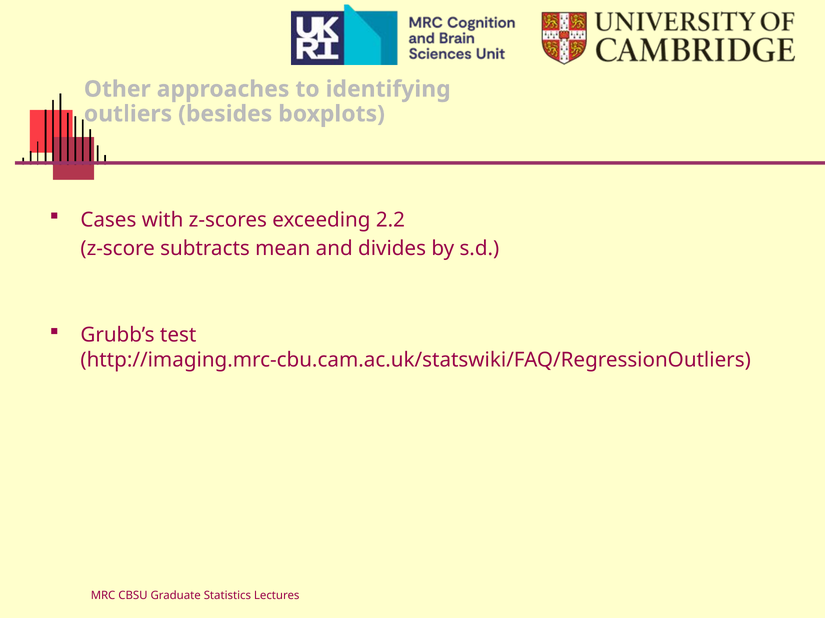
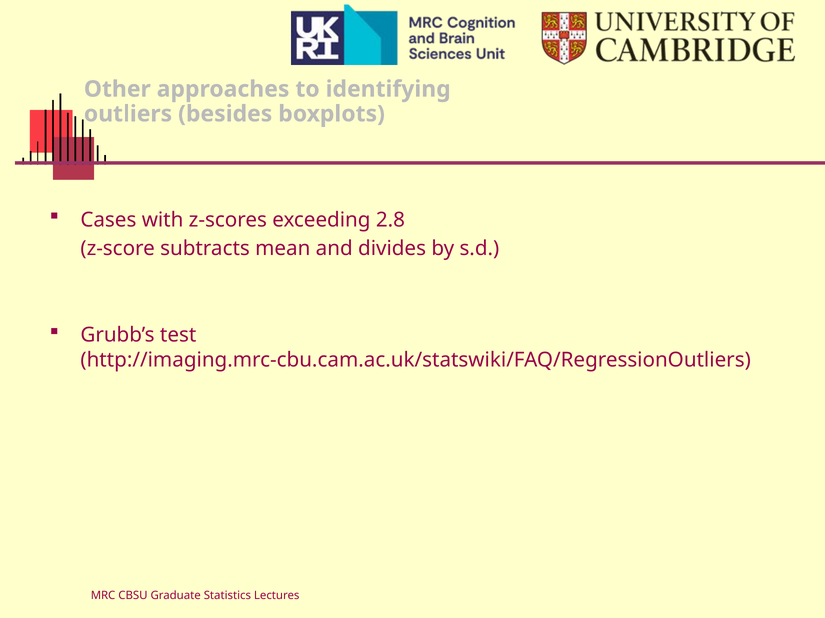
2.2: 2.2 -> 2.8
